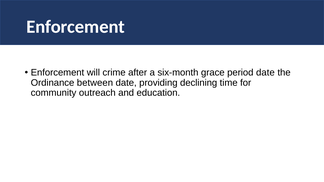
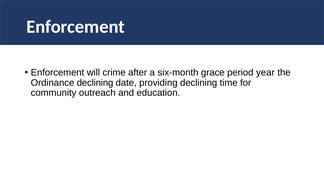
period date: date -> year
Ordinance between: between -> declining
